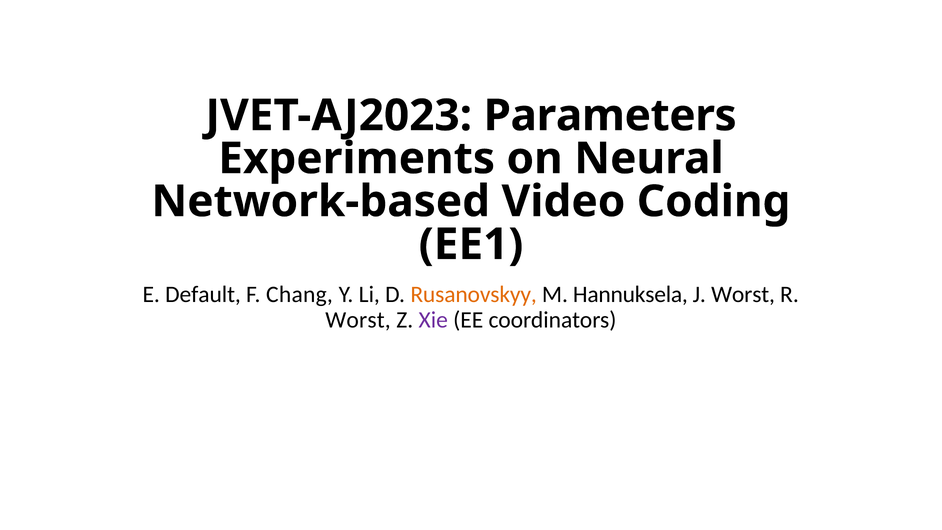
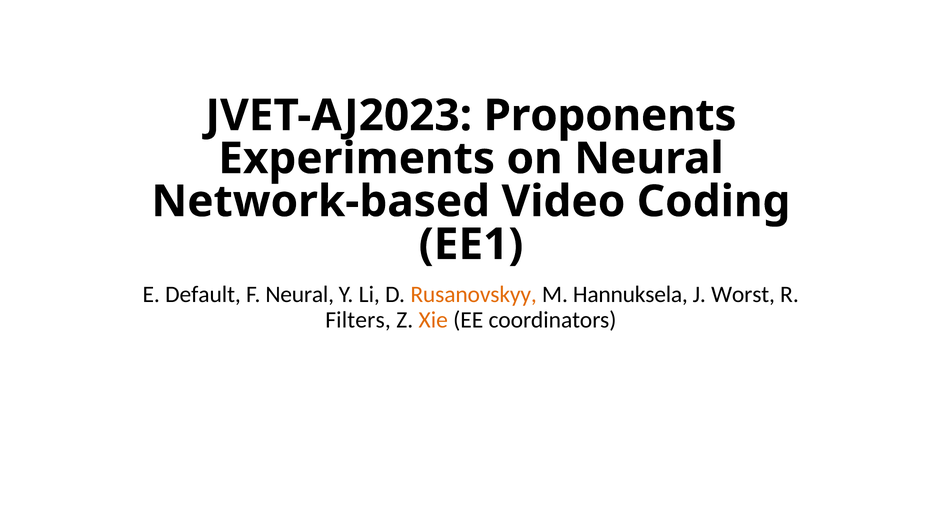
Parameters: Parameters -> Proponents
F Chang: Chang -> Neural
Worst at (358, 320): Worst -> Filters
Xie colour: purple -> orange
